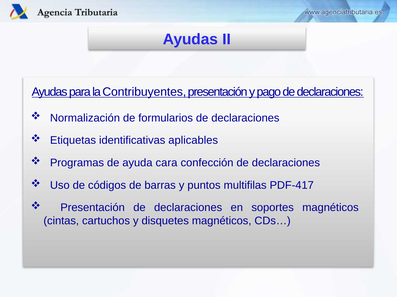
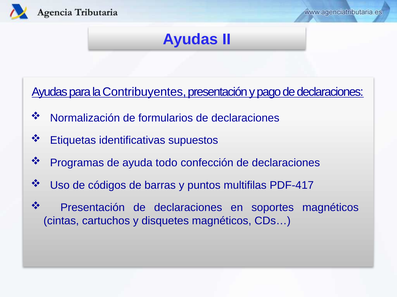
aplicables: aplicables -> supuestos
cara: cara -> todo
